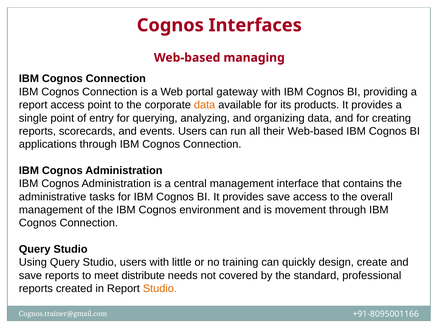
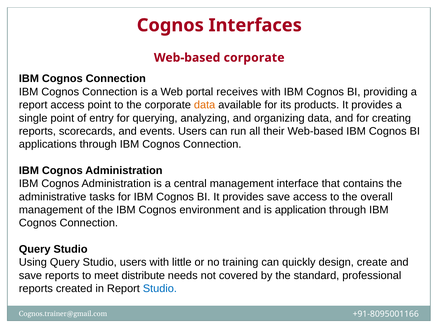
Web-based managing: managing -> corporate
gateway: gateway -> receives
movement: movement -> application
Studio at (160, 289) colour: orange -> blue
